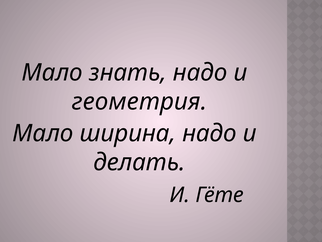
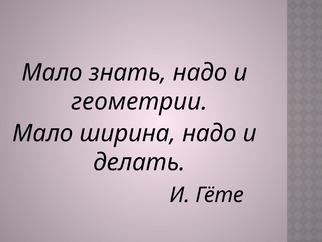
геометрия: геометрия -> геометрии
